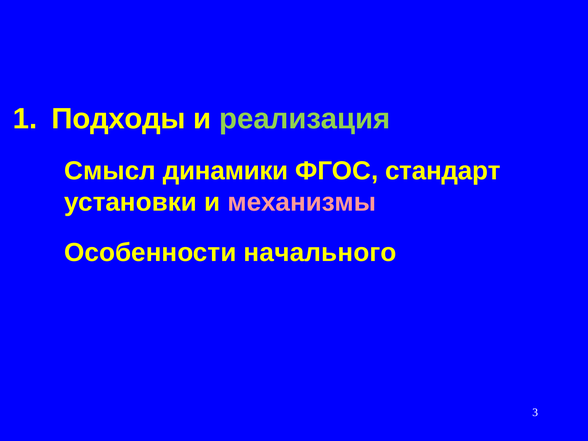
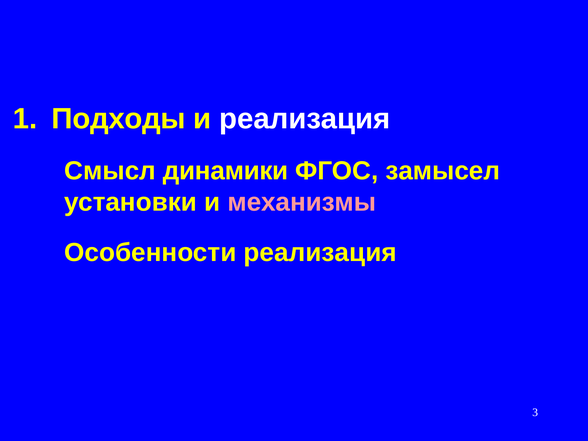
реализация at (305, 119) colour: light green -> white
стандарт: стандарт -> замысел
Особенности начального: начального -> реализация
